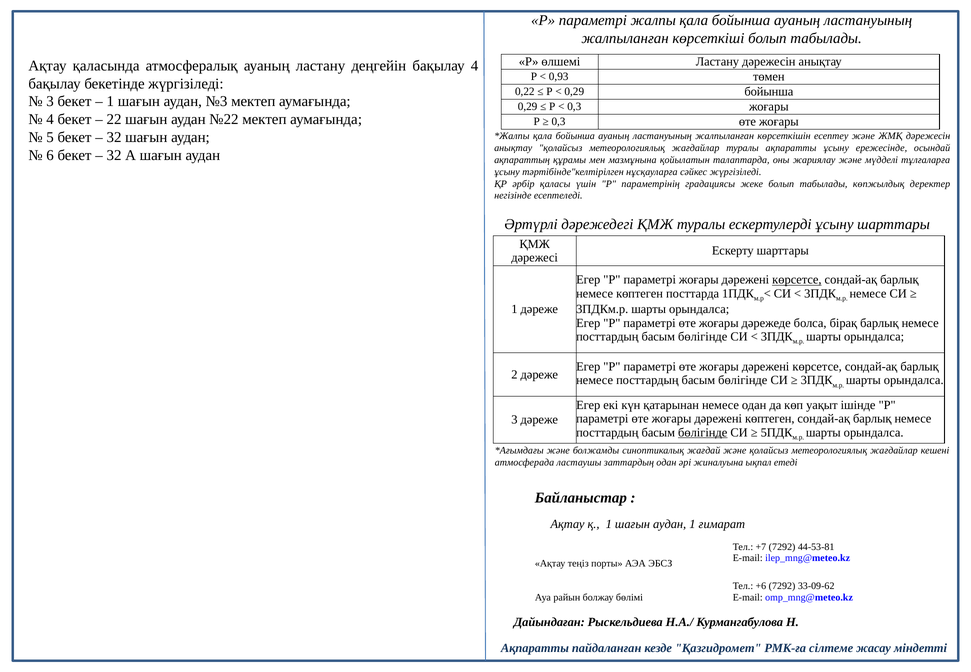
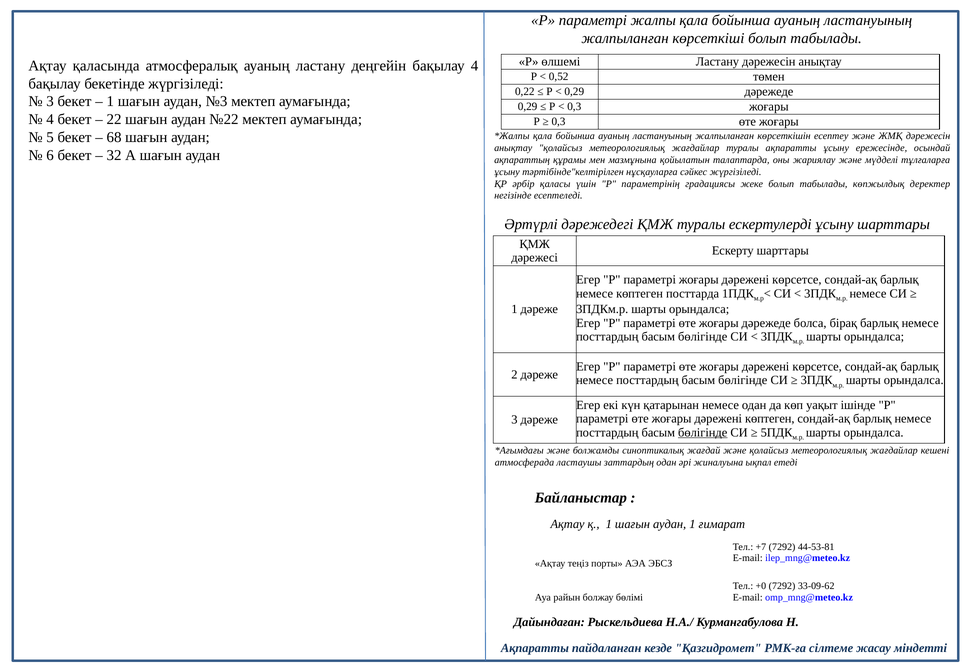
0,93: 0,93 -> 0,52
0,29 бойынша: бойынша -> дәрежеде
32 at (114, 137): 32 -> 68
көрсетсе at (797, 280) underline: present -> none
+6: +6 -> +0
